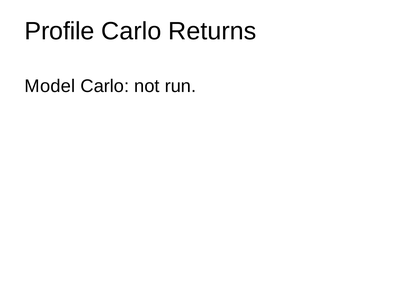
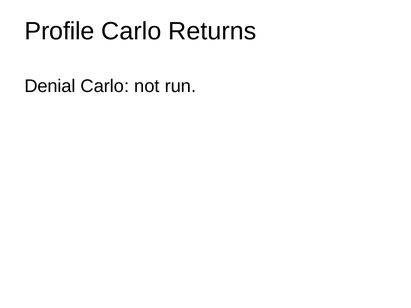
Model: Model -> Denial
